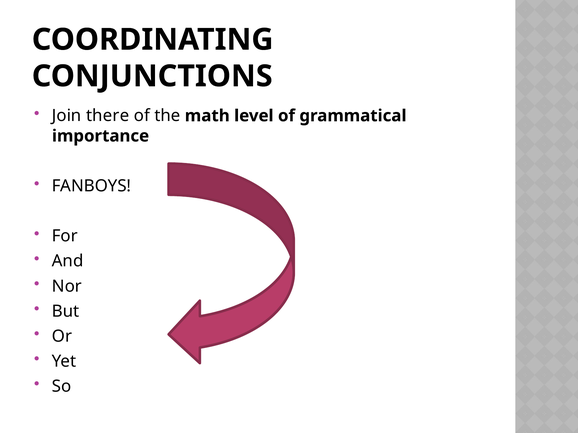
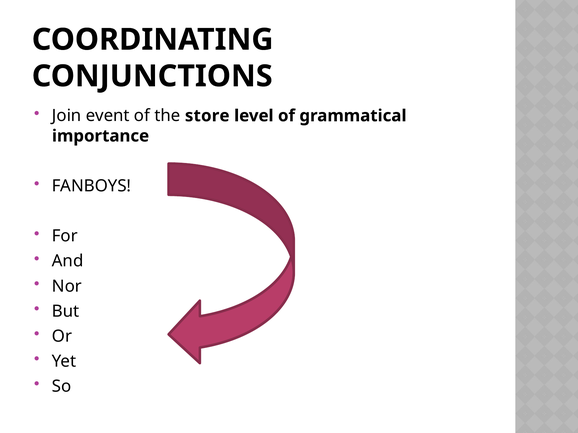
there: there -> event
math: math -> store
